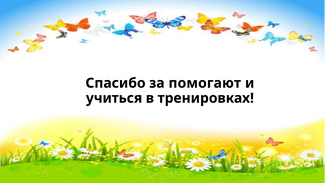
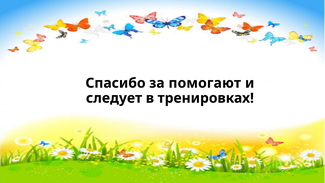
учиться: учиться -> следует
